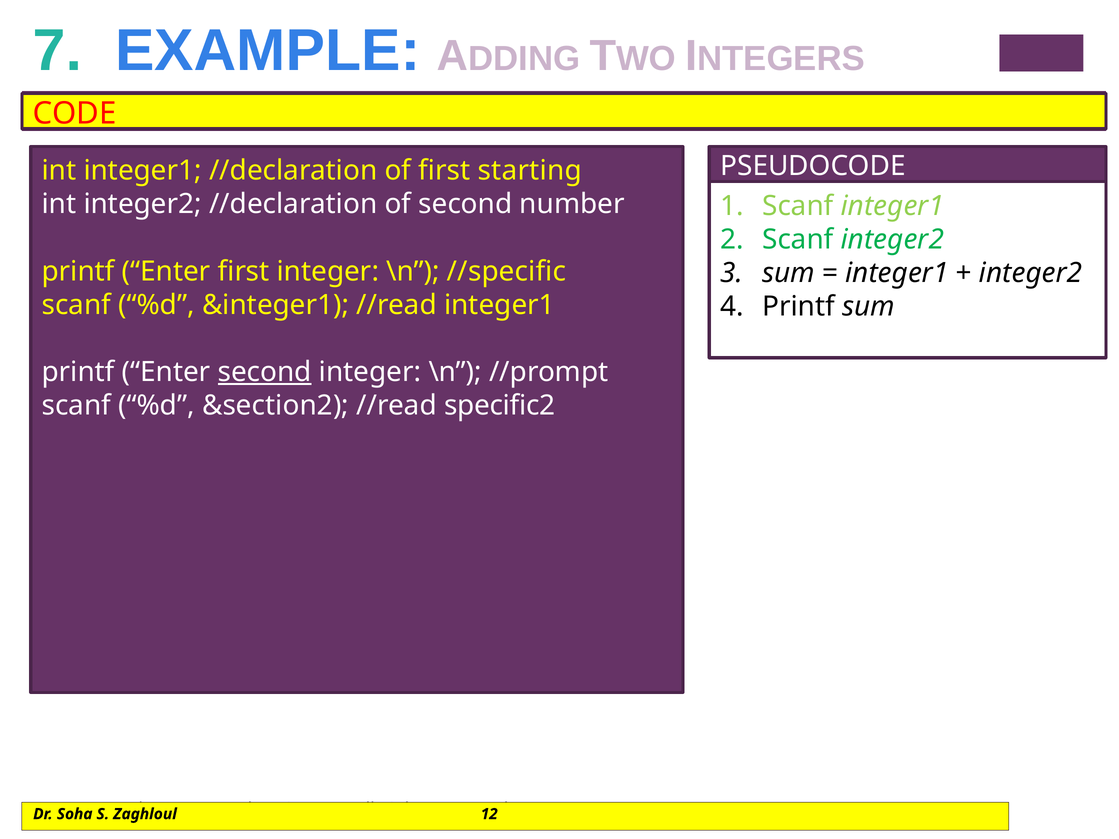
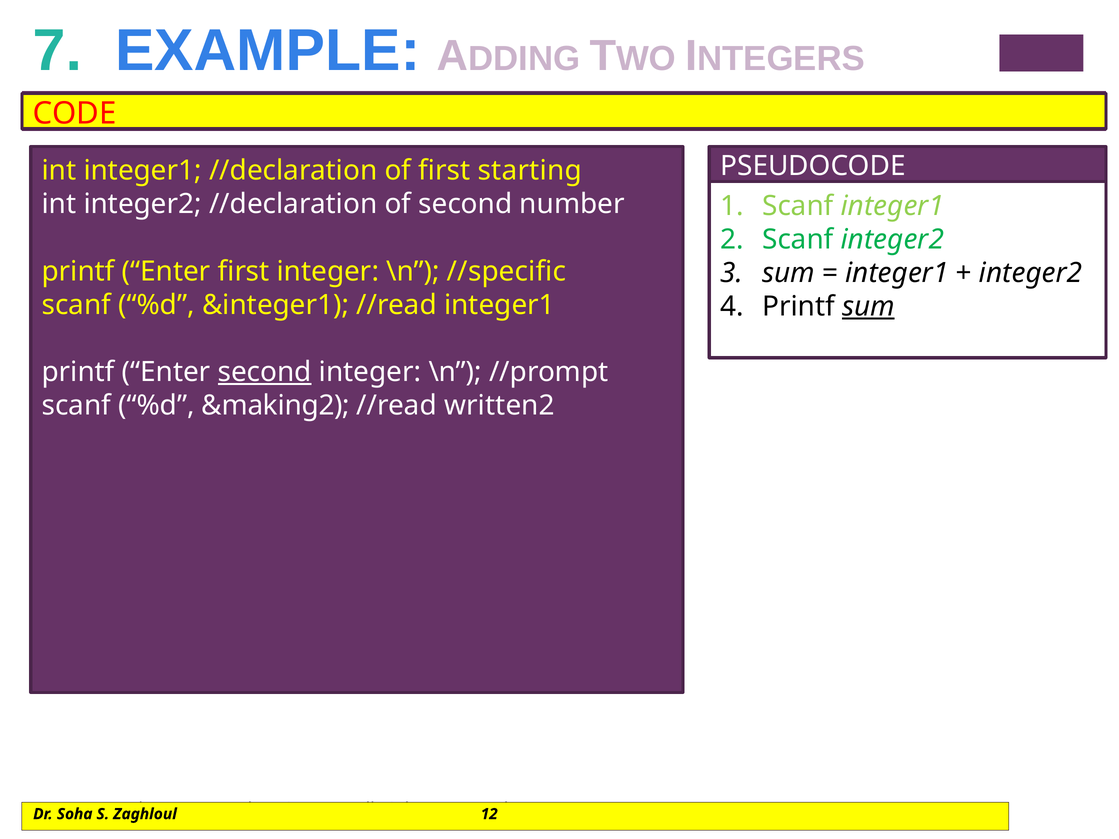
sum at (868, 307) underline: none -> present
&section2: &section2 -> &making2
specific2: specific2 -> written2
